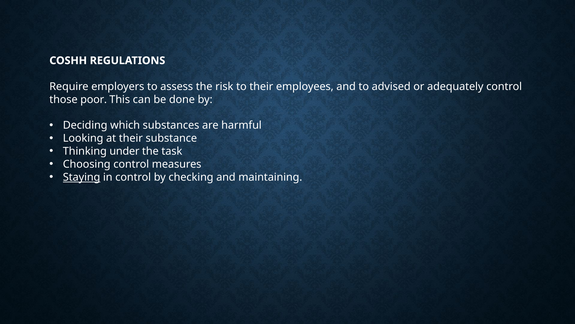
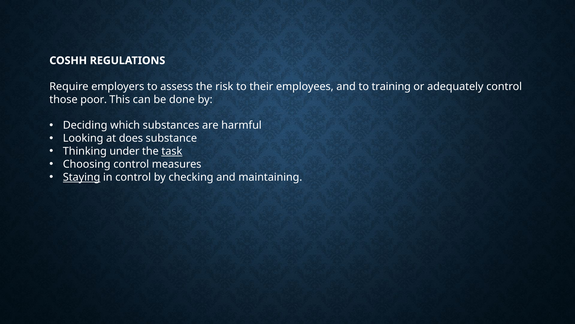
advised: advised -> training
at their: their -> does
task underline: none -> present
